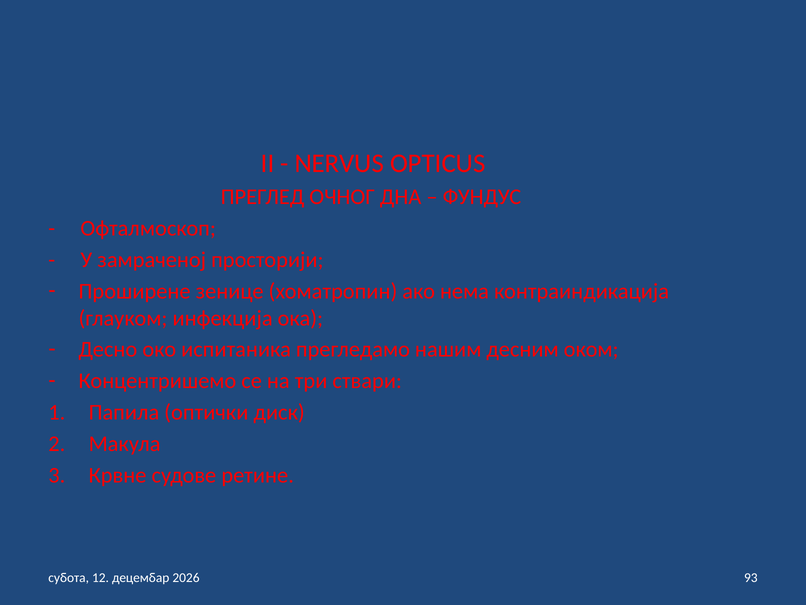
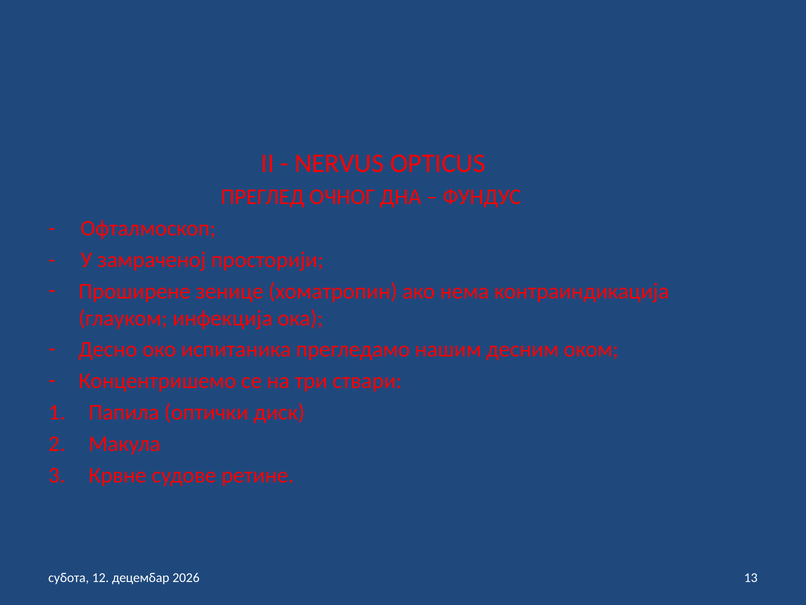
93: 93 -> 13
